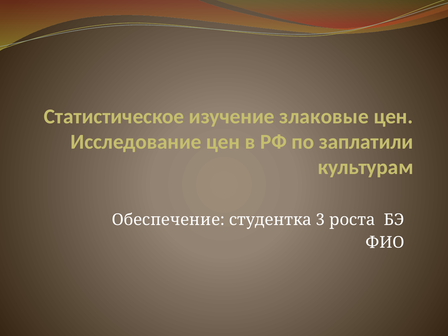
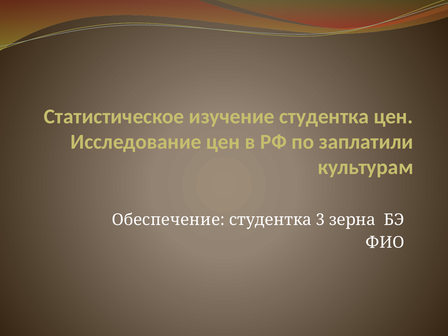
изучение злаковые: злаковые -> студентка
роста: роста -> зерна
